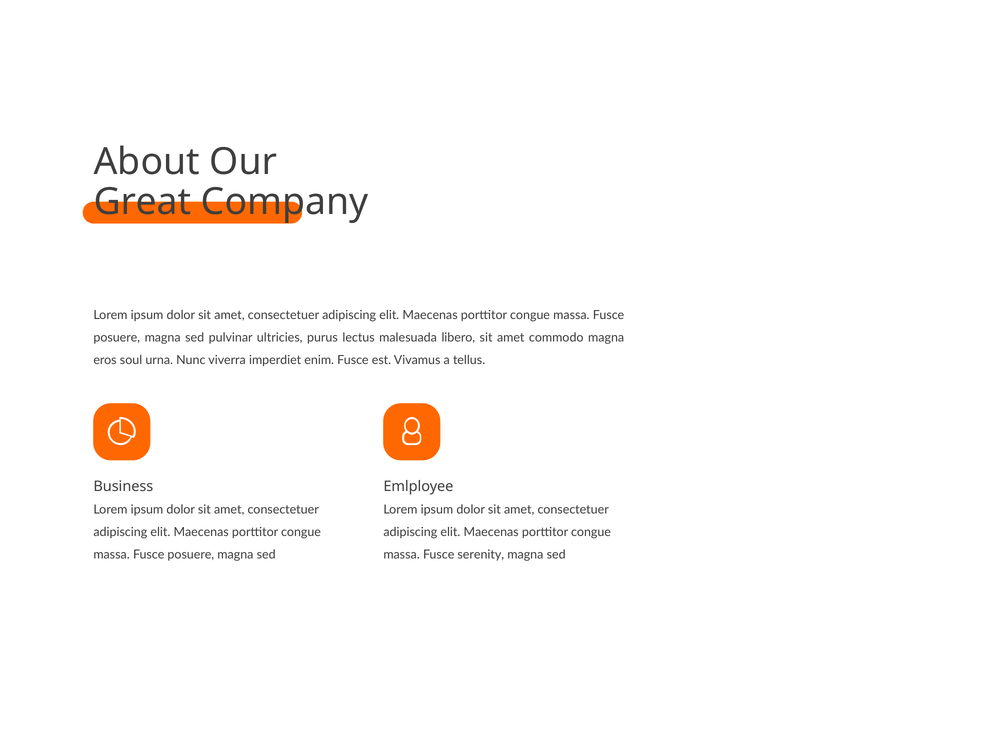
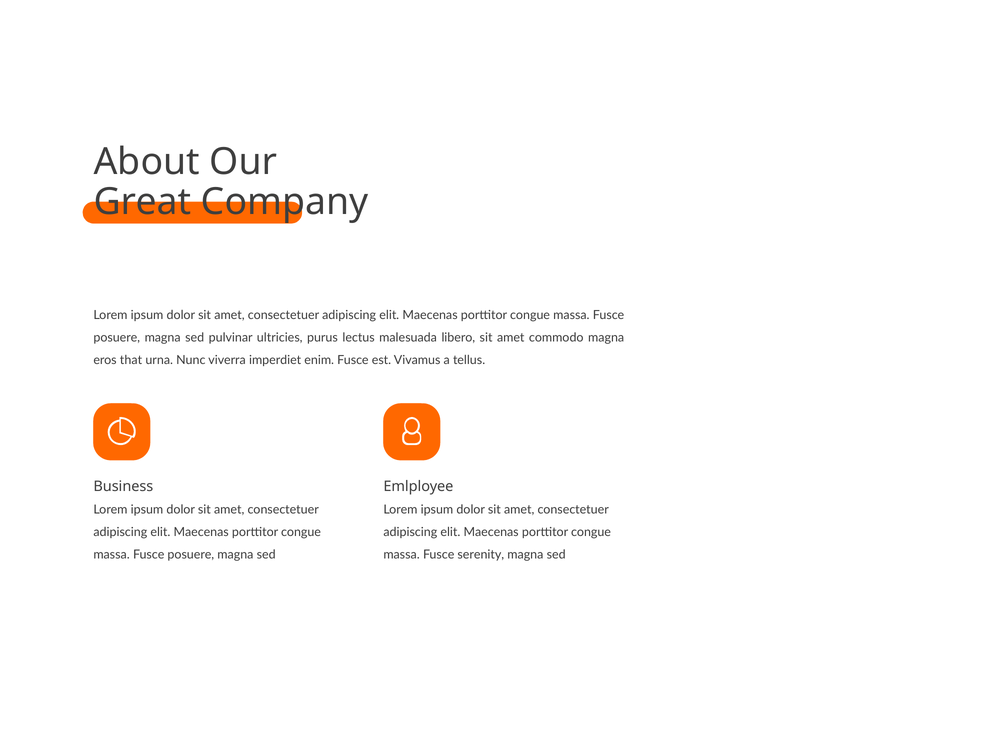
soul: soul -> that
